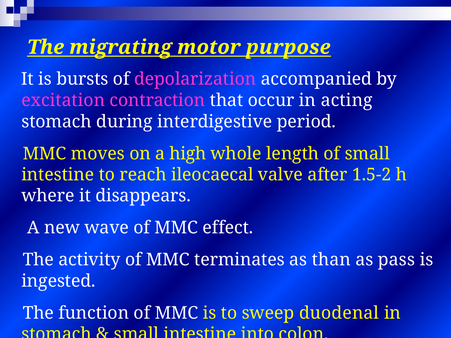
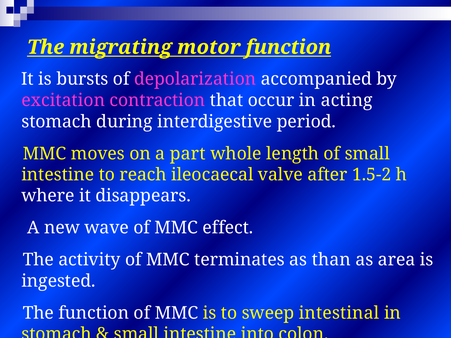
motor purpose: purpose -> function
high: high -> part
pass: pass -> area
duodenal: duodenal -> intestinal
